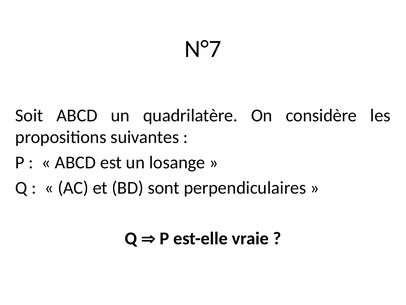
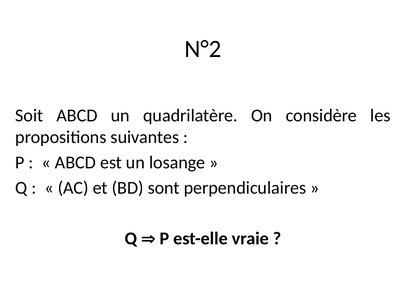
N°7: N°7 -> N°2
